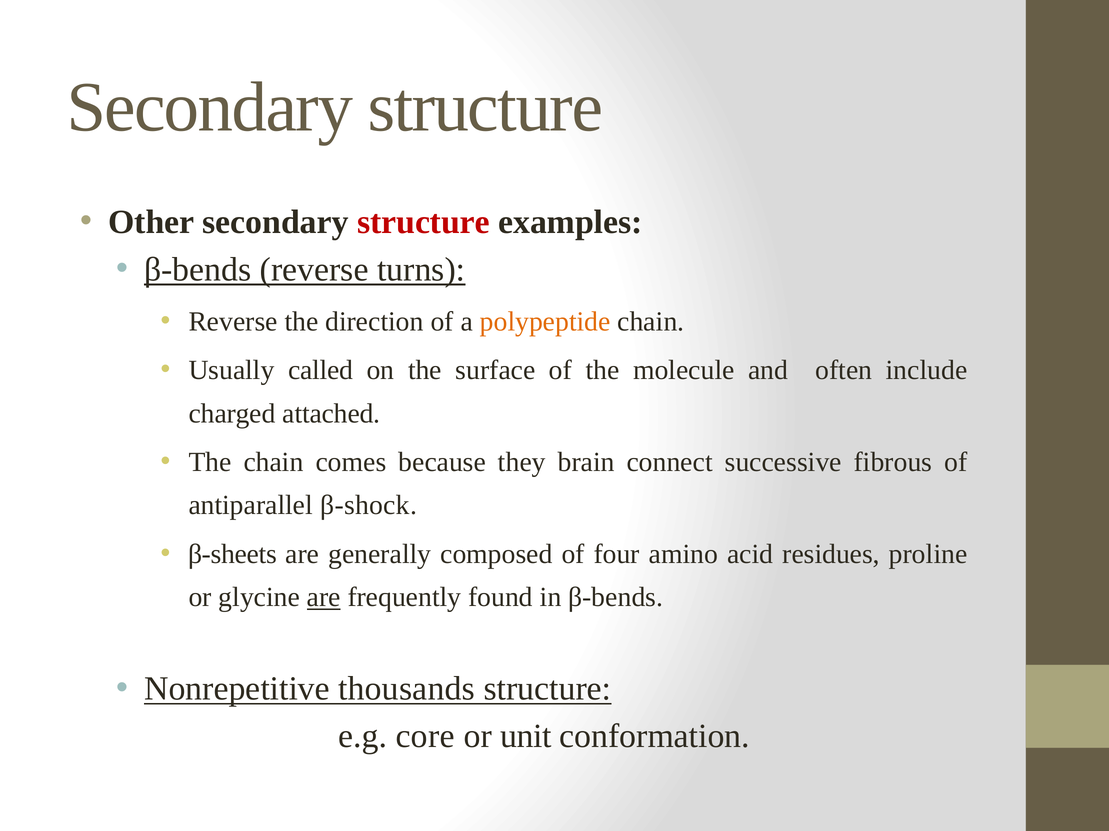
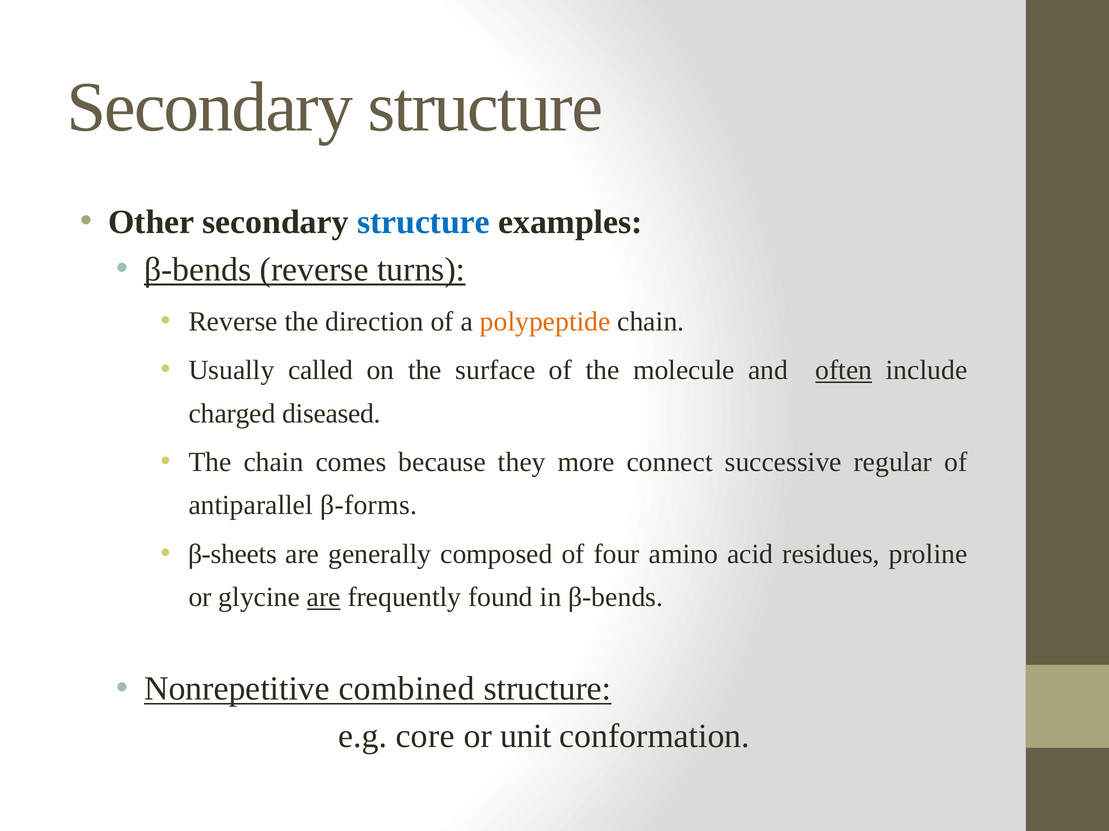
structure at (423, 222) colour: red -> blue
often underline: none -> present
attached: attached -> diseased
brain: brain -> more
fibrous: fibrous -> regular
β-shock: β-shock -> β-forms
thousands: thousands -> combined
